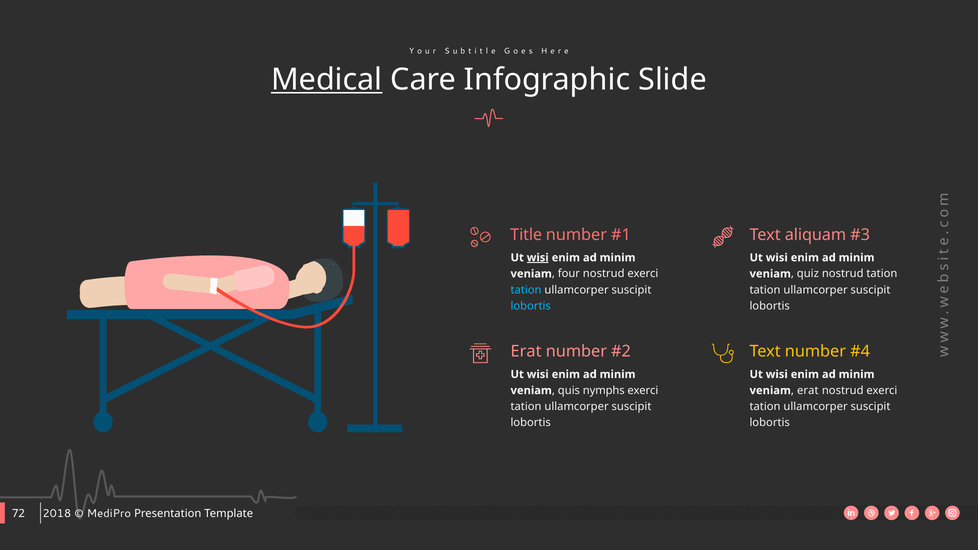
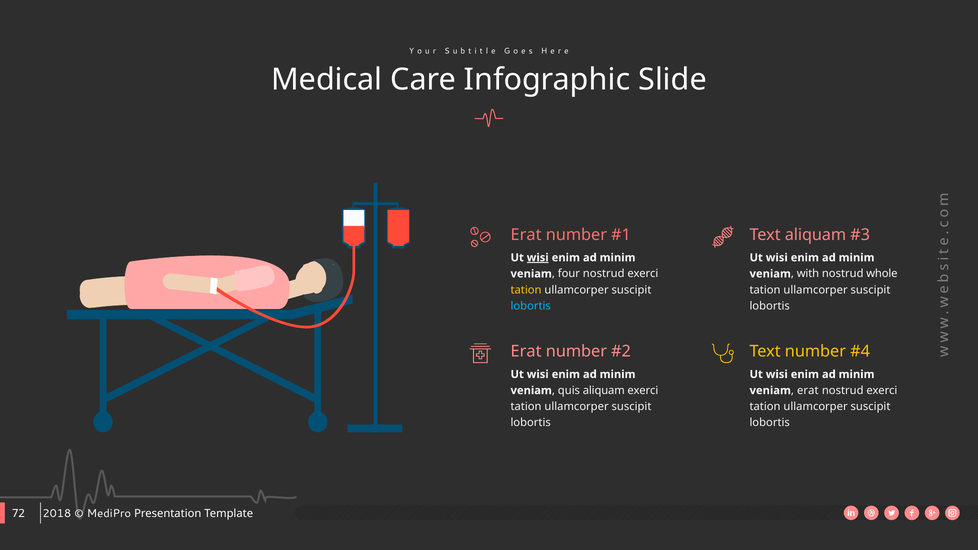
Medical underline: present -> none
Title at (526, 235): Title -> Erat
quiz: quiz -> with
nostrud tation: tation -> whole
tation at (526, 290) colour: light blue -> yellow
quis nymphs: nymphs -> aliquam
